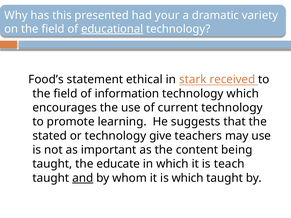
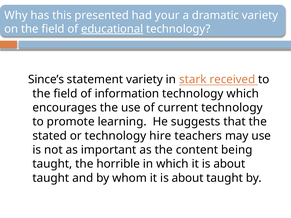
Food’s: Food’s -> Since’s
statement ethical: ethical -> variety
give: give -> hire
educate: educate -> horrible
which it is teach: teach -> about
and underline: present -> none
whom it is which: which -> about
